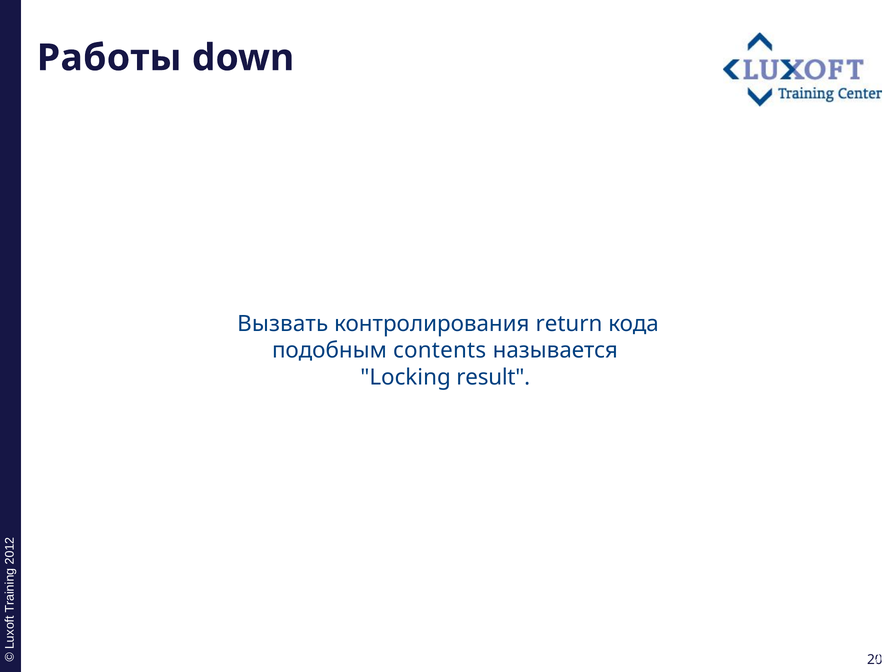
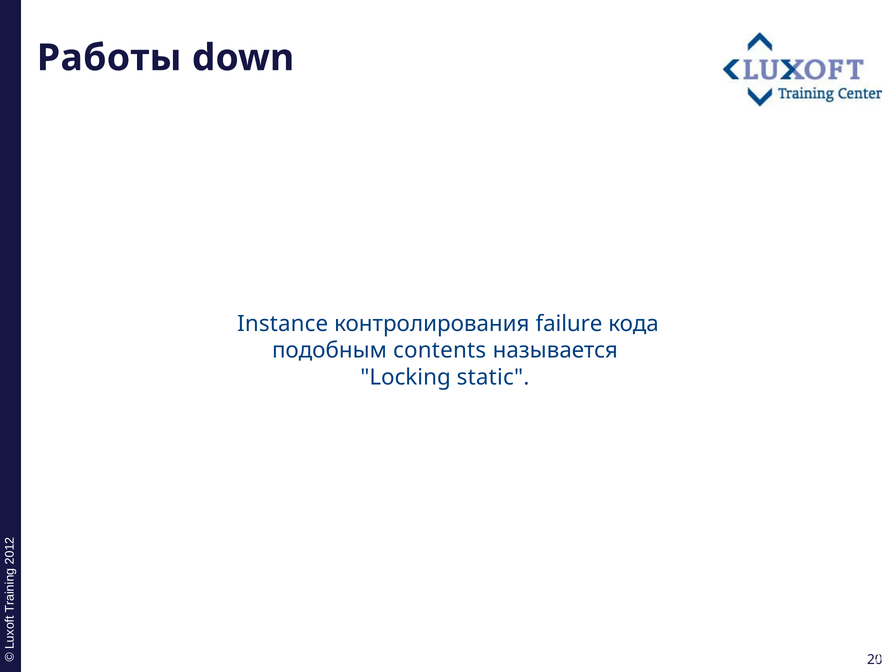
Вызвать: Вызвать -> Instance
return: return -> failure
result: result -> static
